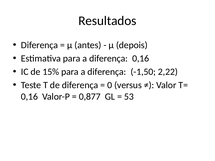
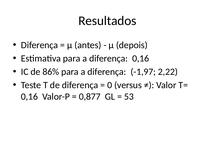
15%: 15% -> 86%
-1,50: -1,50 -> -1,97
